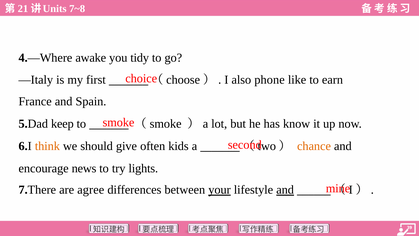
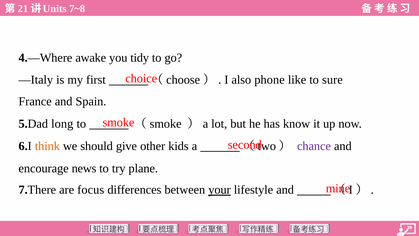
earn: earn -> sure
keep: keep -> long
often: often -> other
chance colour: orange -> purple
lights: lights -> plane
agree: agree -> focus
and at (285, 190) underline: present -> none
